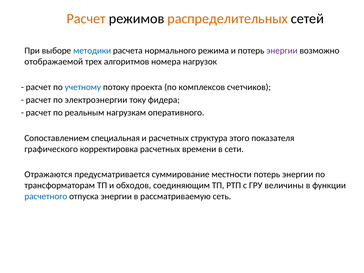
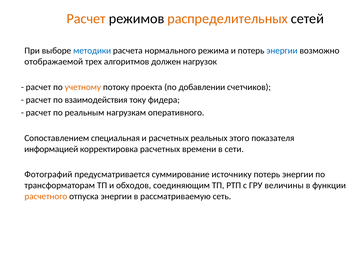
энергии at (282, 51) colour: purple -> blue
номера: номера -> должен
учетному colour: blue -> orange
комплексов: комплексов -> добавлении
электроэнергии: электроэнергии -> взаимодействия
структура: структура -> реальных
графического: графического -> информацией
Отражаются: Отражаются -> Фотографий
местности: местности -> источнику
расчетного colour: blue -> orange
